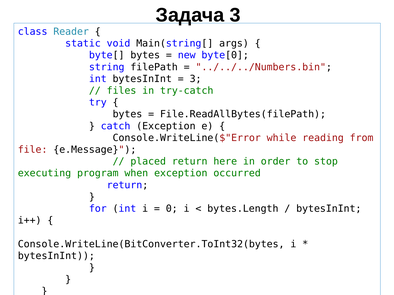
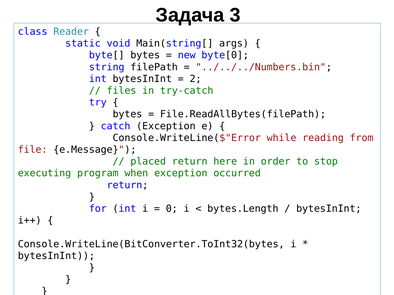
3 at (196, 79): 3 -> 2
